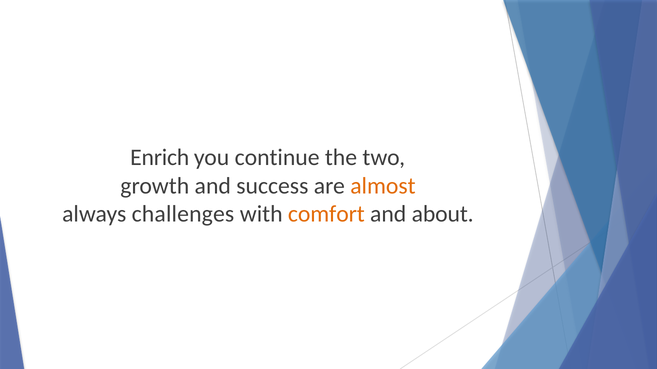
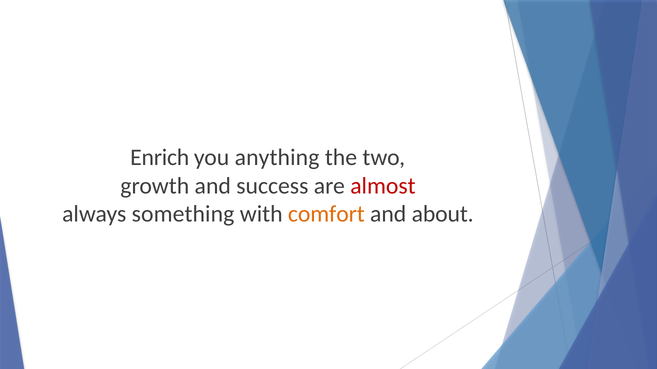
continue: continue -> anything
almost colour: orange -> red
challenges: challenges -> something
